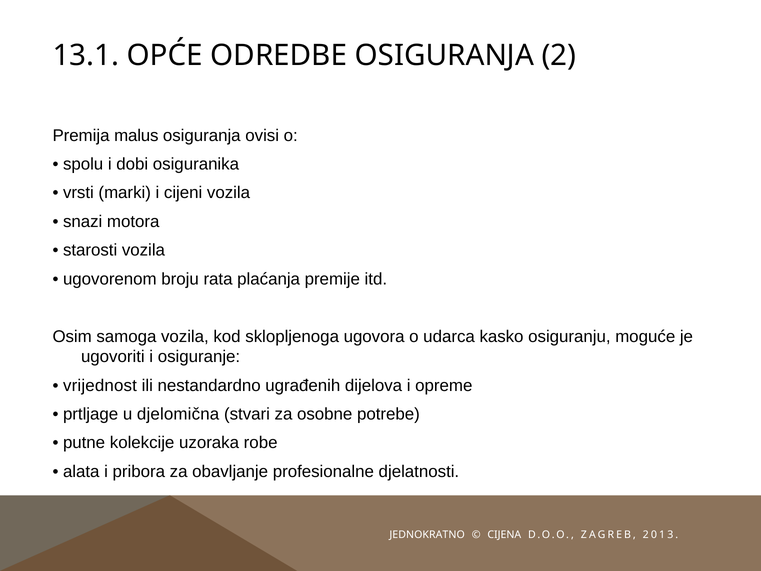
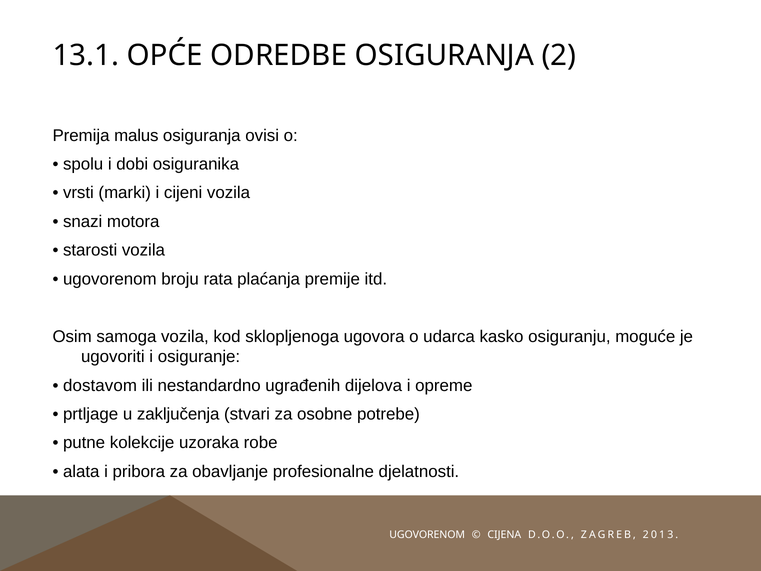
vrijednost: vrijednost -> dostavom
djelomična: djelomična -> zaključenja
JEDNOKRATNO at (427, 534): JEDNOKRATNO -> UGOVORENOM
